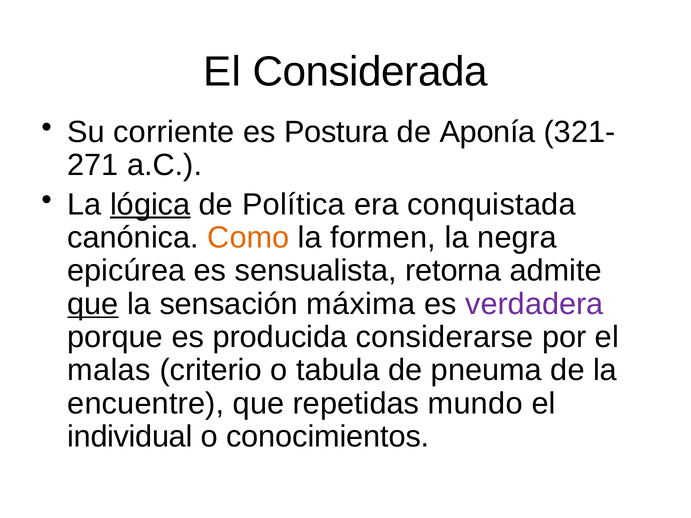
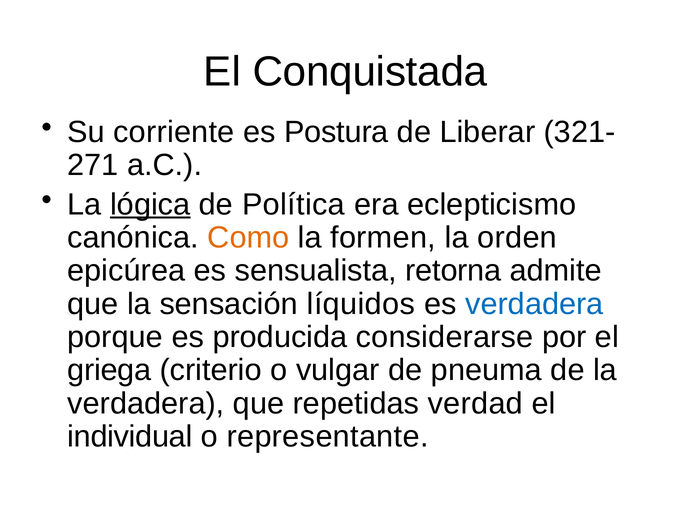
Considerada: Considerada -> Conquistada
Aponía: Aponía -> Liberar
conquistada: conquistada -> eclepticismo
negra: negra -> orden
que at (93, 304) underline: present -> none
máxima: máxima -> líquidos
verdadera at (534, 304) colour: purple -> blue
malas: malas -> griega
tabula: tabula -> vulgar
encuentre at (146, 404): encuentre -> verdadera
mundo: mundo -> verdad
conocimientos: conocimientos -> representante
